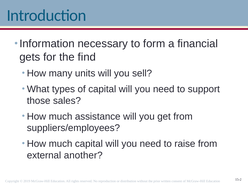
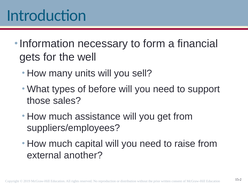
find: find -> well
of capital: capital -> before
